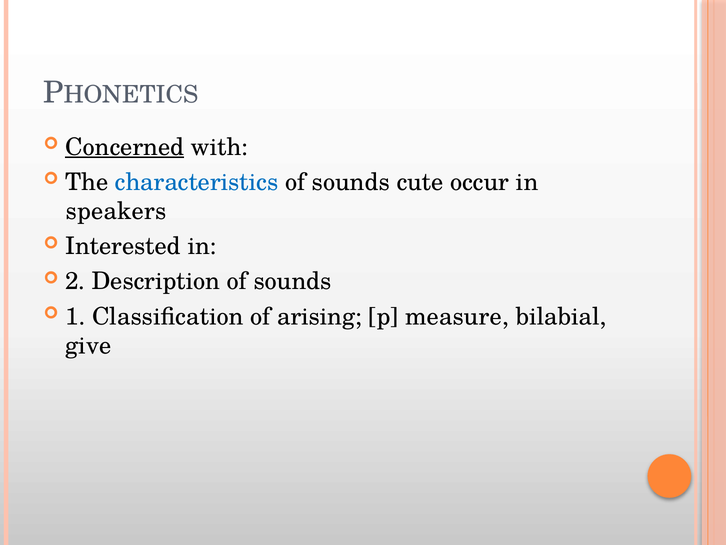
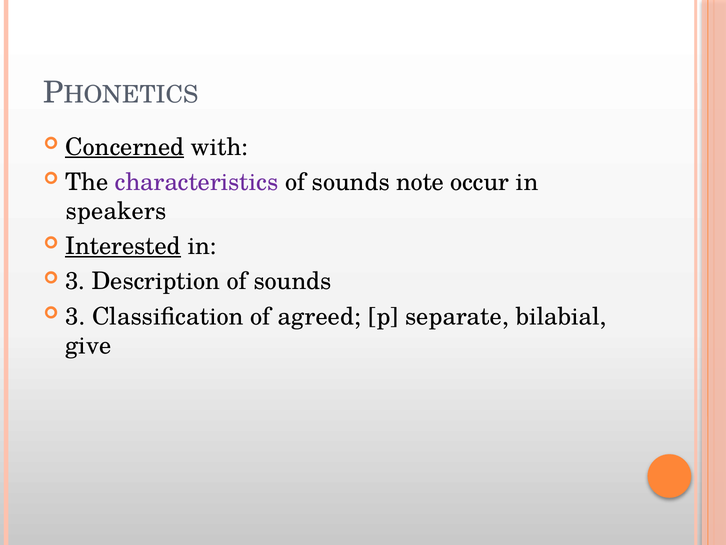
characteristics colour: blue -> purple
cute: cute -> note
Interested underline: none -> present
2 at (75, 281): 2 -> 3
1 at (75, 316): 1 -> 3
arising: arising -> agreed
measure: measure -> separate
